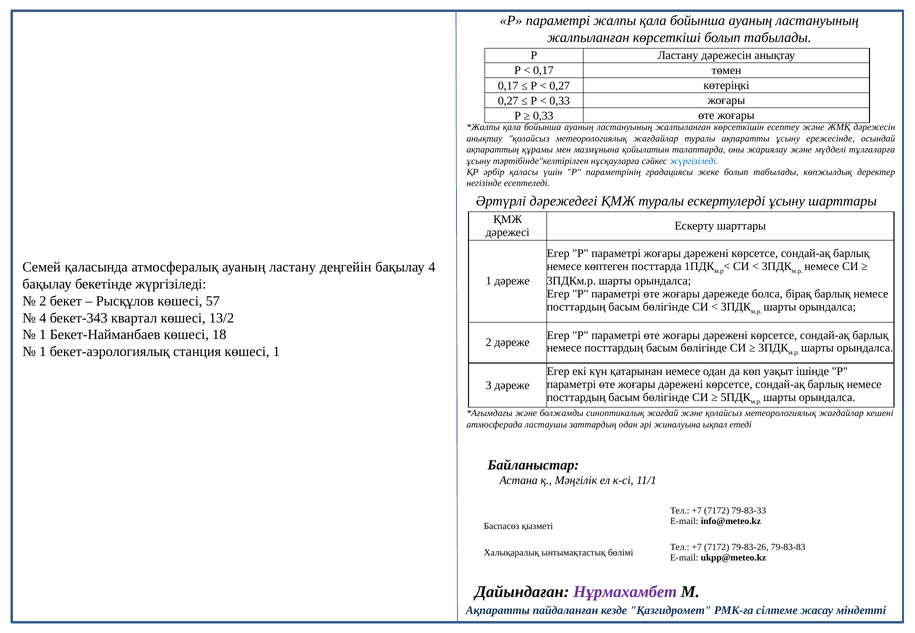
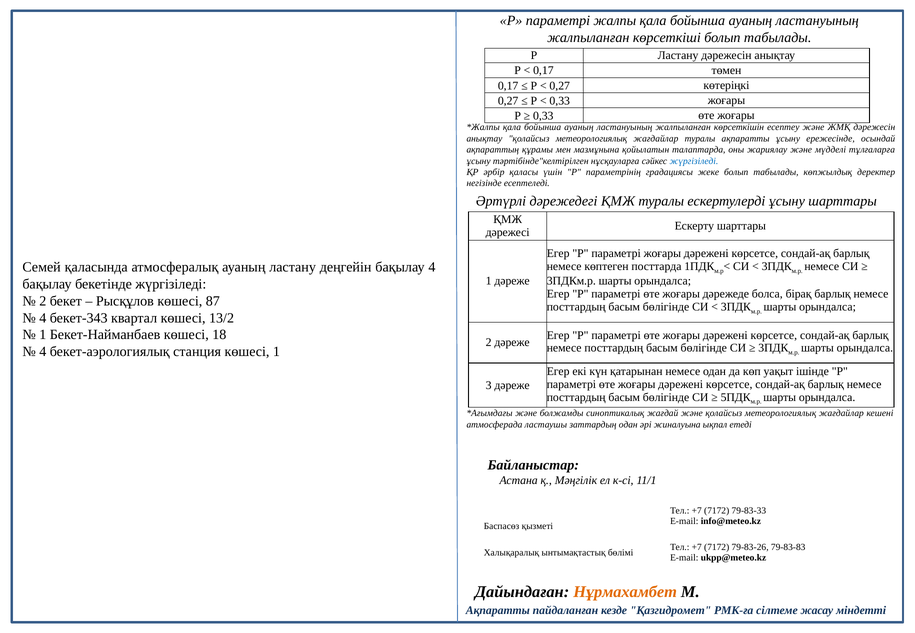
57: 57 -> 87
1 at (43, 352): 1 -> 4
Нұрмахамбет colour: purple -> orange
